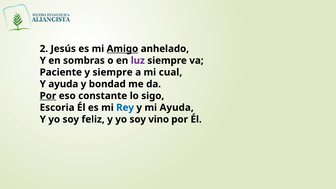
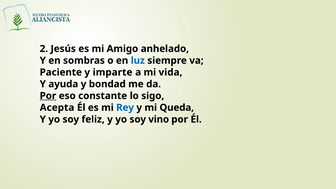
Amigo underline: present -> none
luz colour: purple -> blue
y siempre: siempre -> imparte
cual: cual -> vida
Escoria: Escoria -> Acepta
mi Ayuda: Ayuda -> Queda
